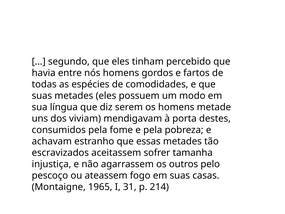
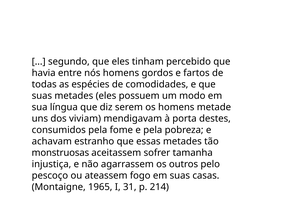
escravizados: escravizados -> monstruosas
